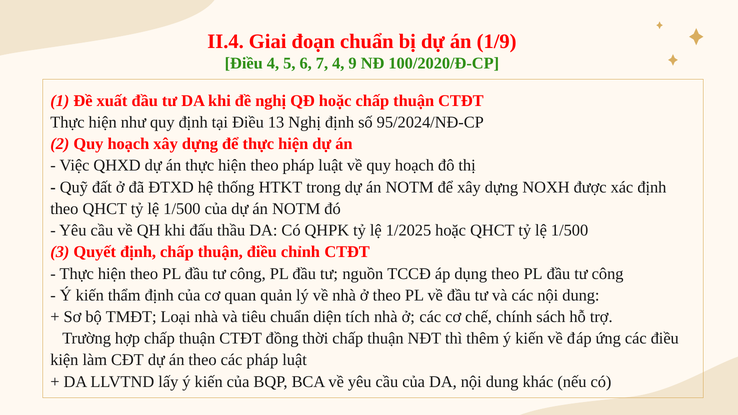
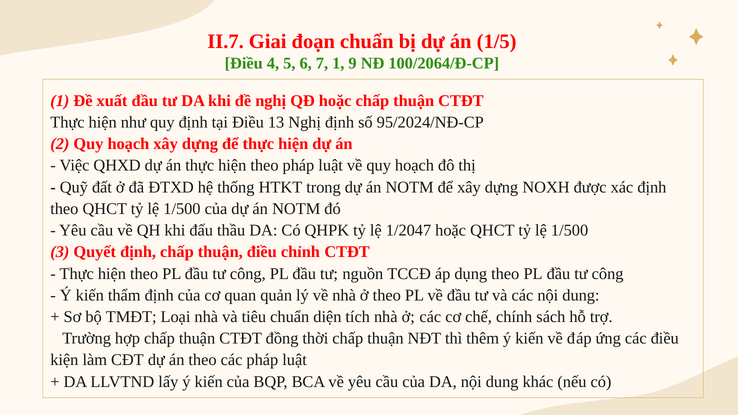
II.4: II.4 -> II.7
1/9: 1/9 -> 1/5
7 4: 4 -> 1
100/2020/Đ-CP: 100/2020/Đ-CP -> 100/2064/Đ-CP
1/2025: 1/2025 -> 1/2047
